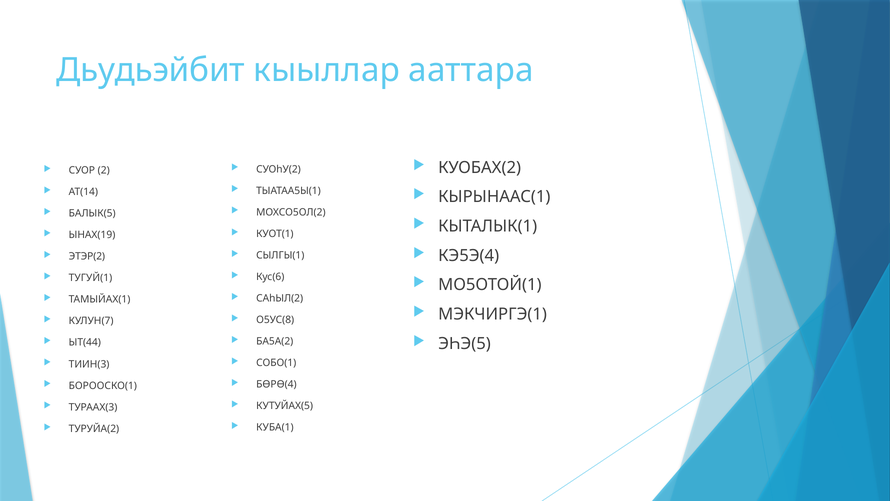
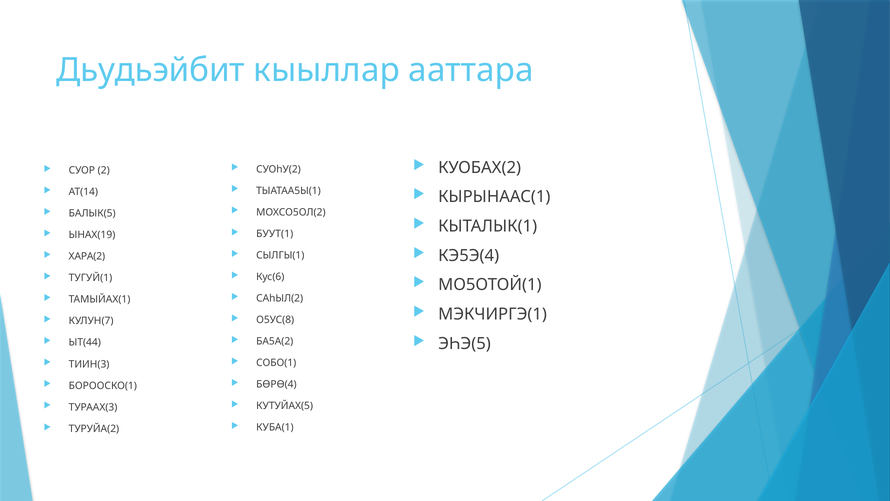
КУОТ(1: КУОТ(1 -> БУУТ(1
ЭТЭР(2: ЭТЭР(2 -> ХАРА(2
